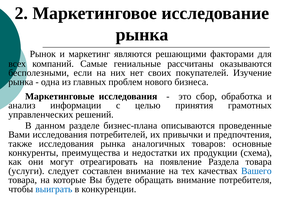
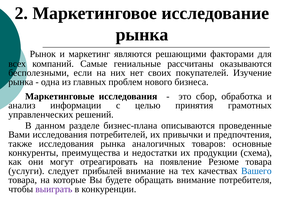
Раздела: Раздела -> Резюме
составлен: составлен -> прибылей
выиграть colour: blue -> purple
